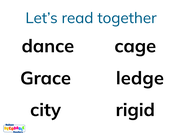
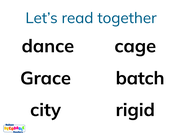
ledge: ledge -> batch
